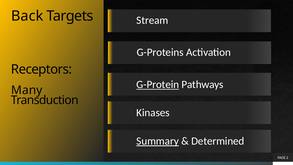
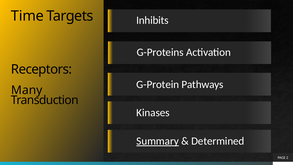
Back: Back -> Time
Stream: Stream -> Inhibits
G-Protein underline: present -> none
